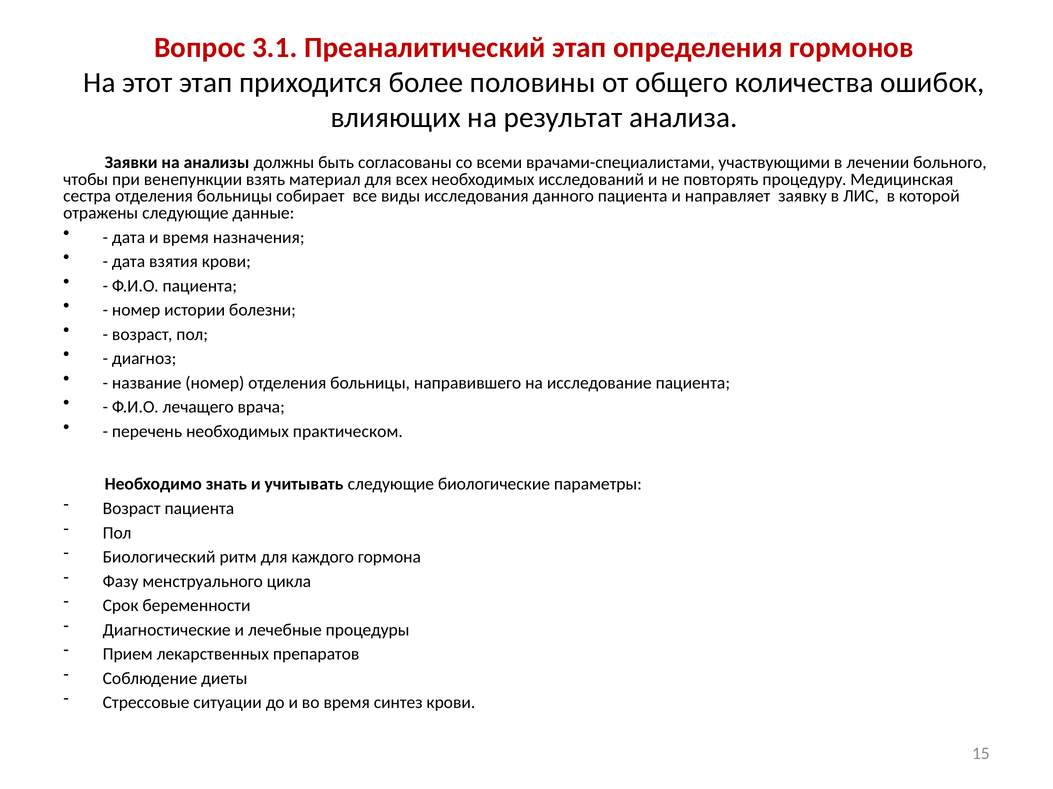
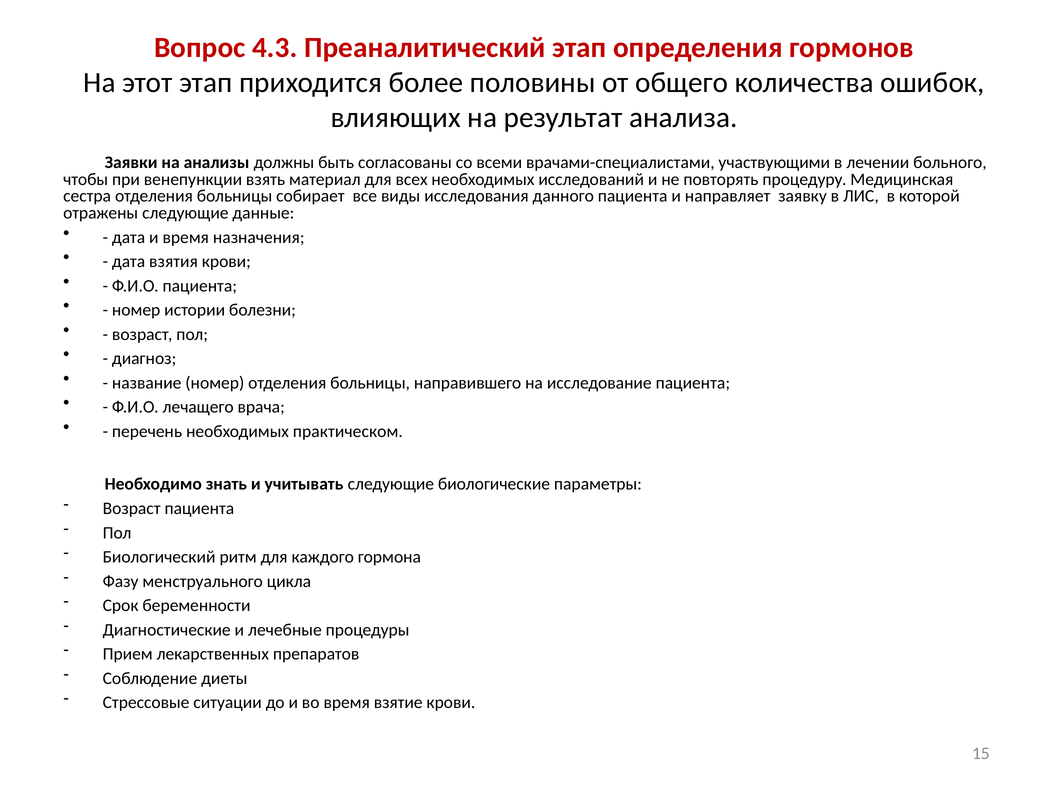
3.1: 3.1 -> 4.3
синтез: синтез -> взятие
